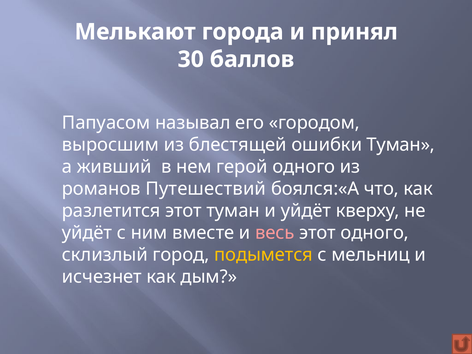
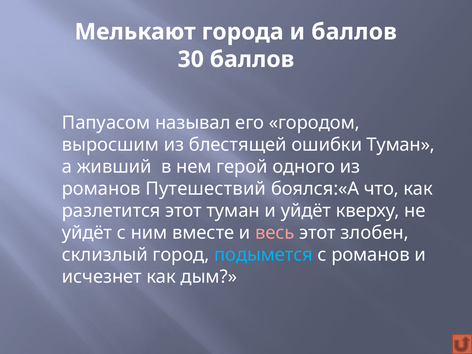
и принял: принял -> баллов
этот одного: одного -> злобен
подымется colour: yellow -> light blue
с мельниц: мельниц -> романов
